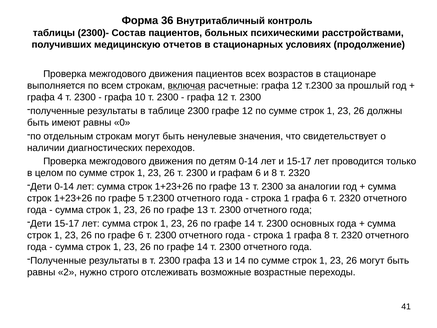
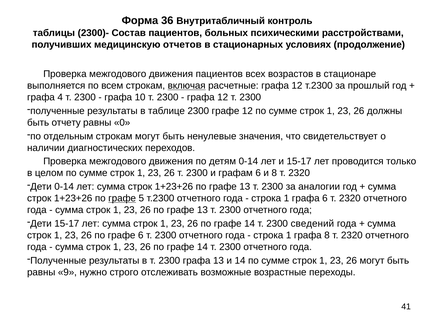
имеют: имеют -> отчету
графе at (122, 198) underline: none -> present
основных: основных -> сведений
2: 2 -> 9
